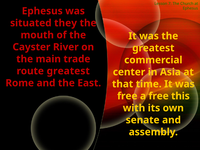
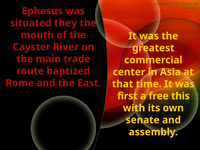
route greatest: greatest -> baptized
free at (127, 96): free -> first
